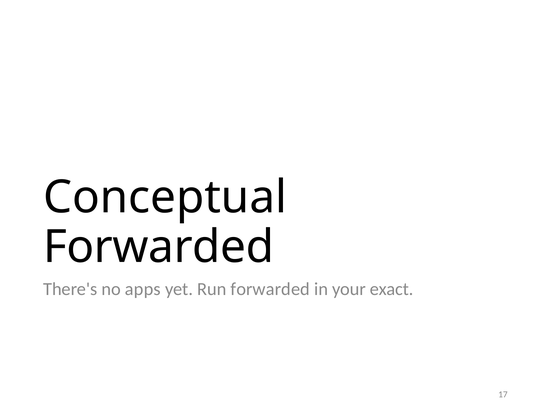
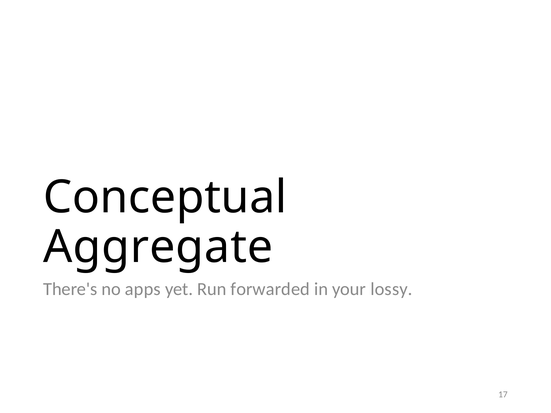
Forwarded at (159, 247): Forwarded -> Aggregate
exact: exact -> lossy
